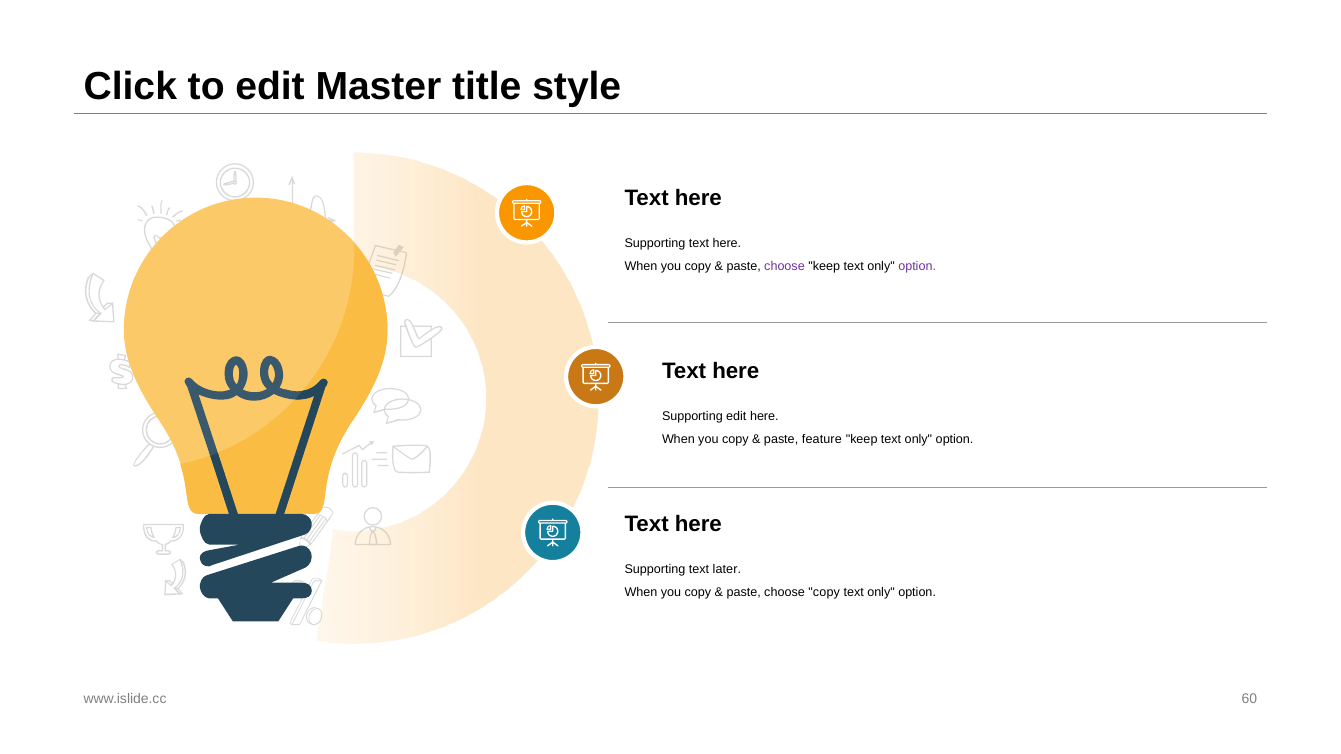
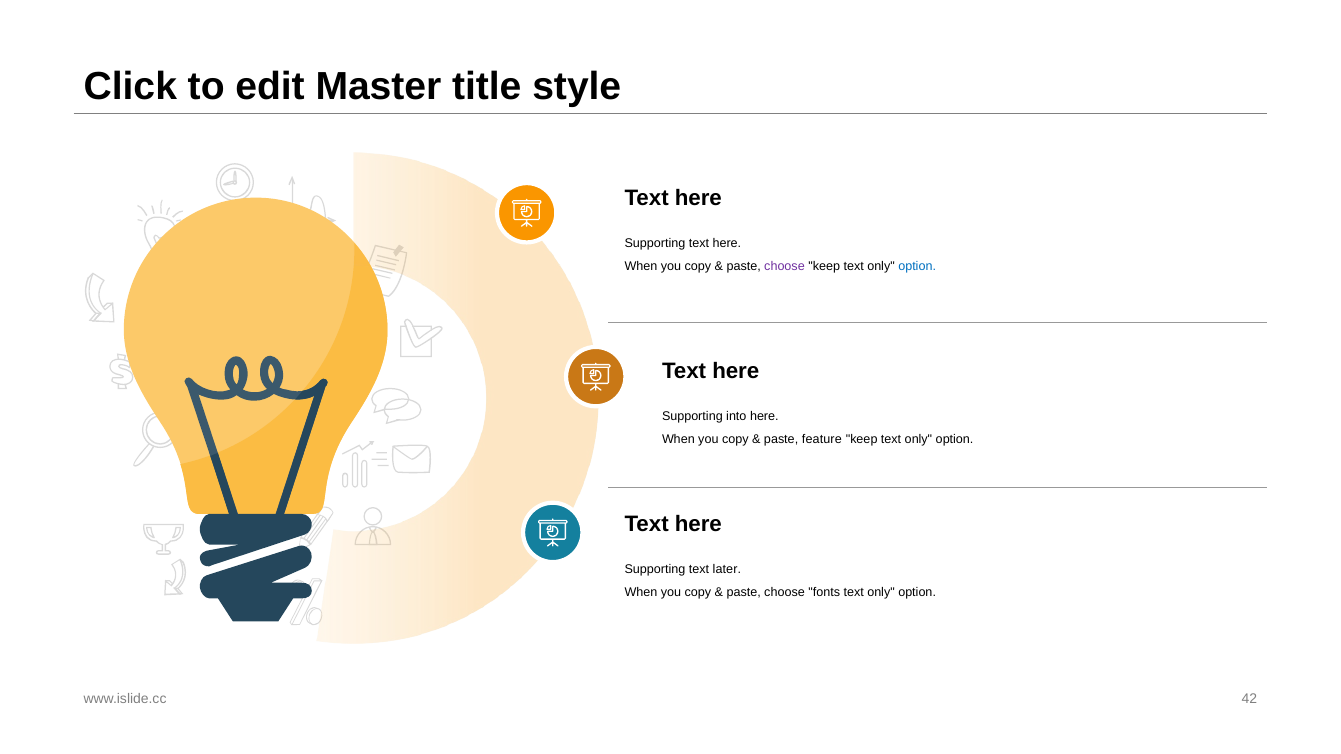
option at (917, 266) colour: purple -> blue
Supporting edit: edit -> into
choose copy: copy -> fonts
60: 60 -> 42
